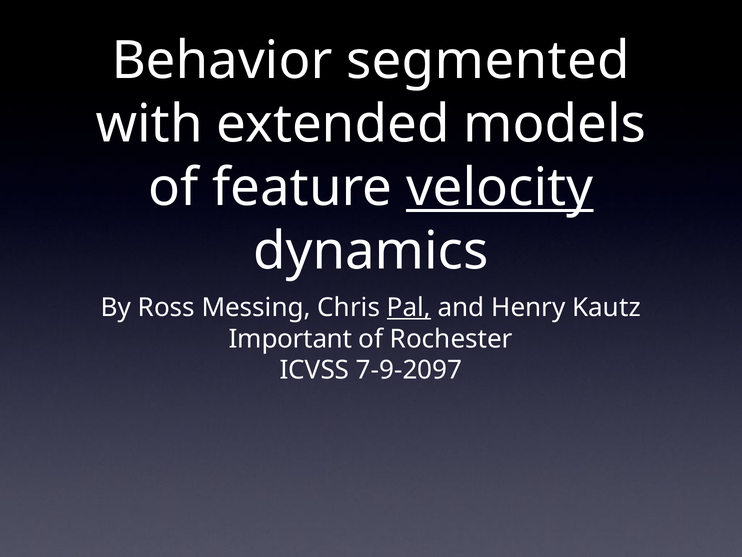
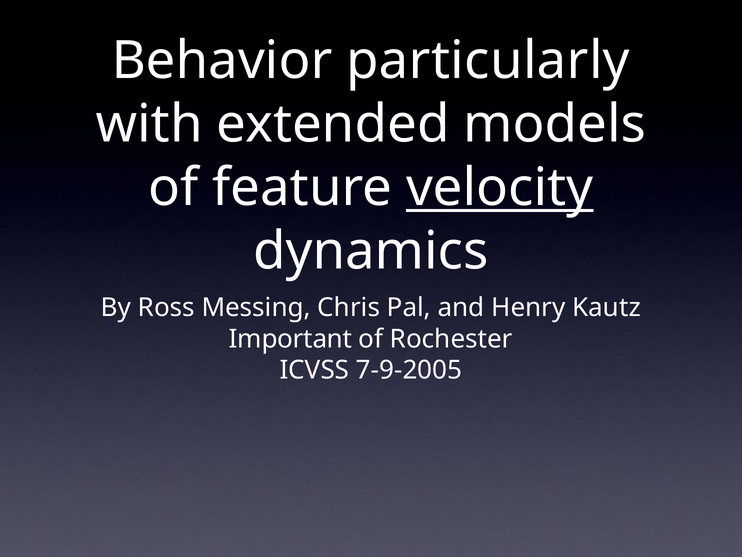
segmented: segmented -> particularly
Pal underline: present -> none
7-9-2097: 7-9-2097 -> 7-9-2005
